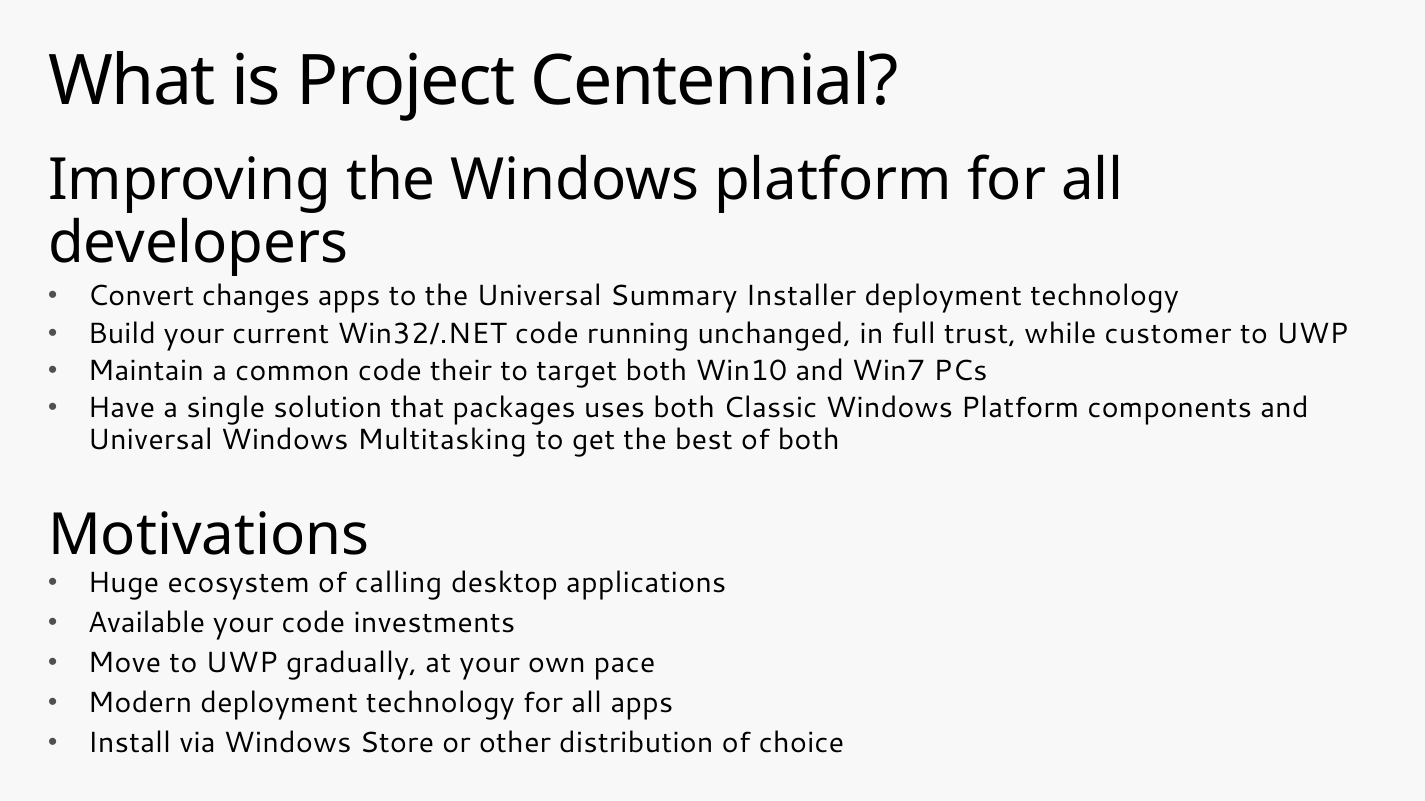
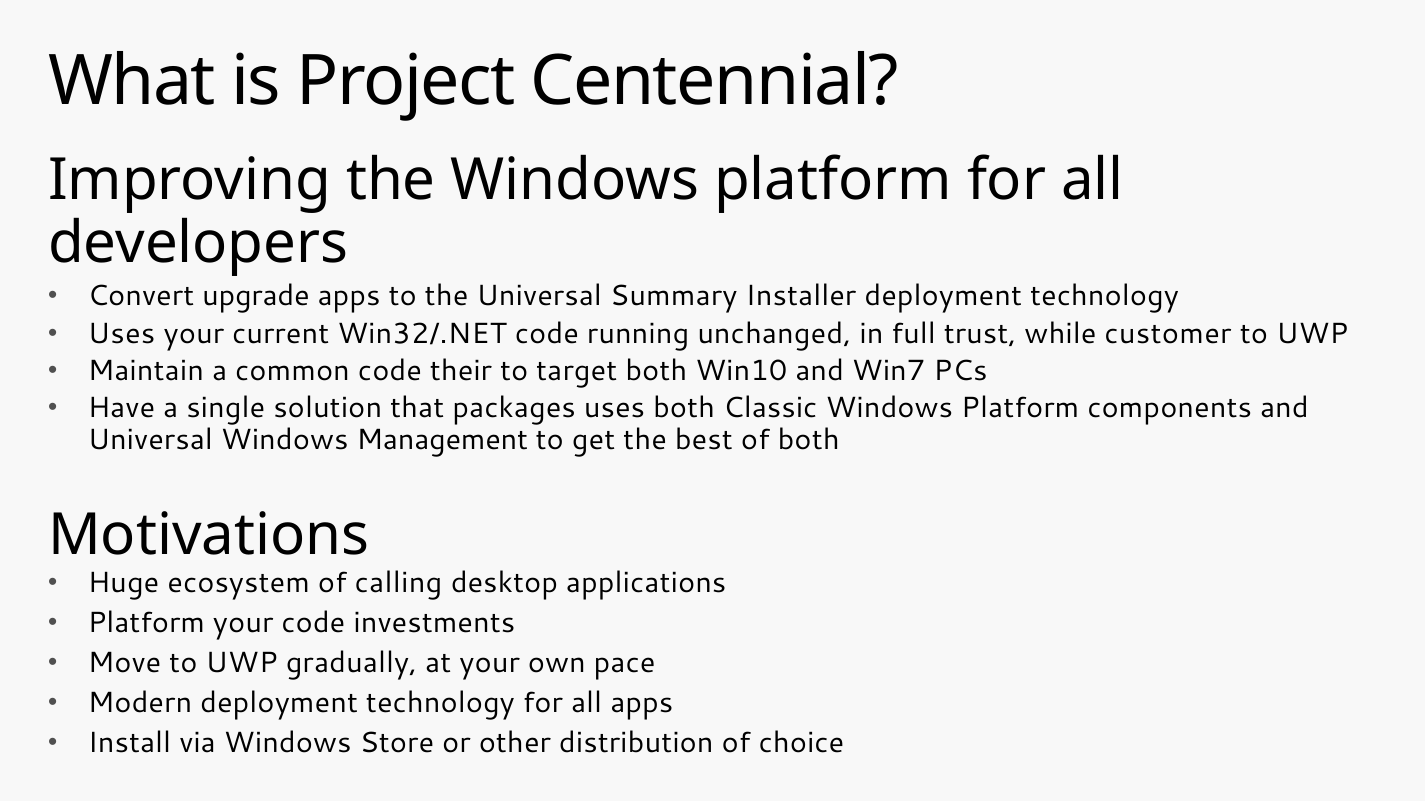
changes: changes -> upgrade
Build at (122, 334): Build -> Uses
Multitasking: Multitasking -> Management
Available at (146, 623): Available -> Platform
